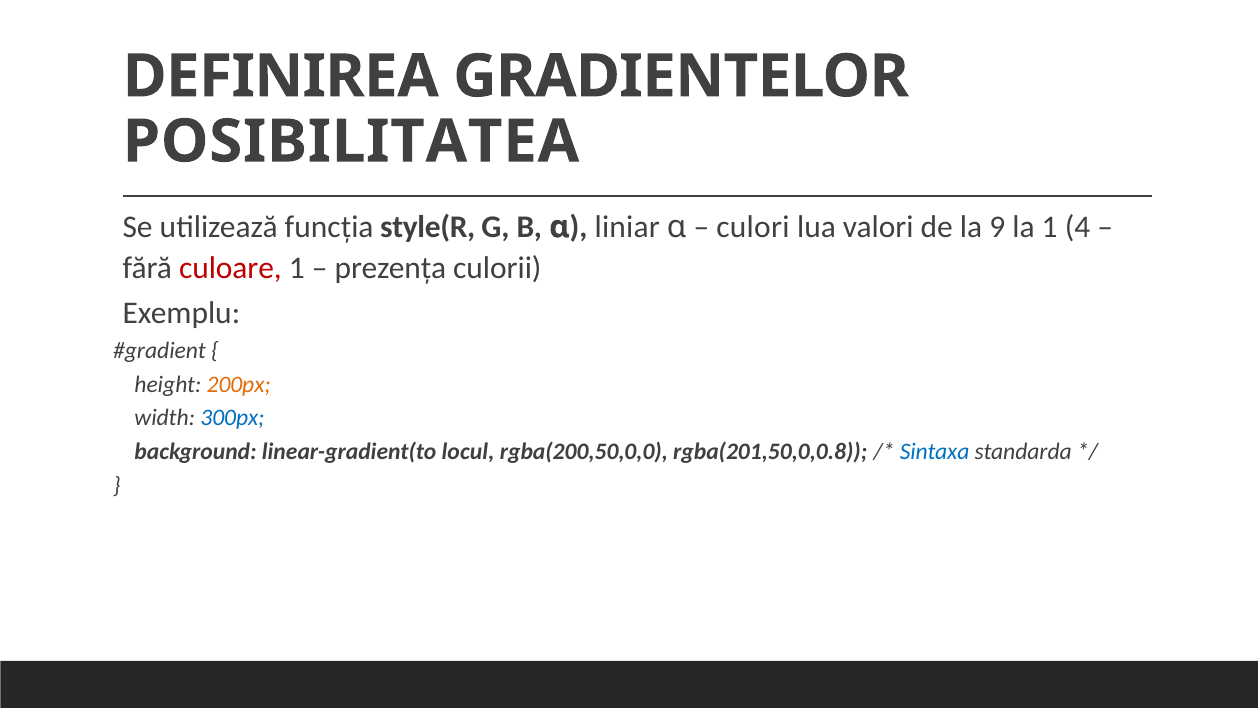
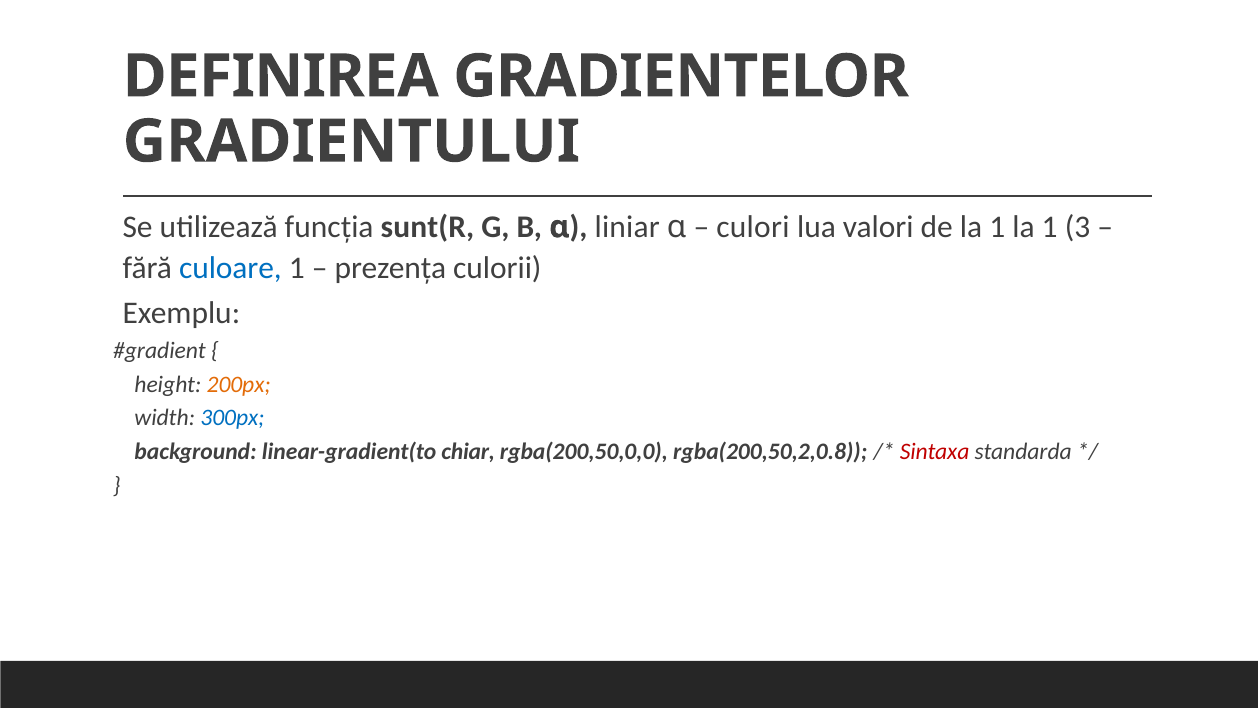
POSIBILITATEA: POSIBILITATEA -> GRADIENTULUI
style(R: style(R -> sunt(R
de la 9: 9 -> 1
4: 4 -> 3
culoare colour: red -> blue
locul: locul -> chiar
rgba(201,50,0,0.8: rgba(201,50,0,0.8 -> rgba(200,50,2,0.8
Sintaxa colour: blue -> red
